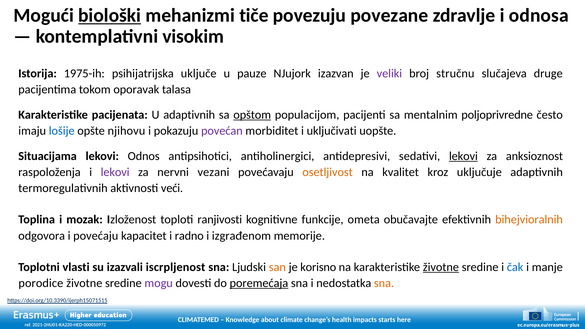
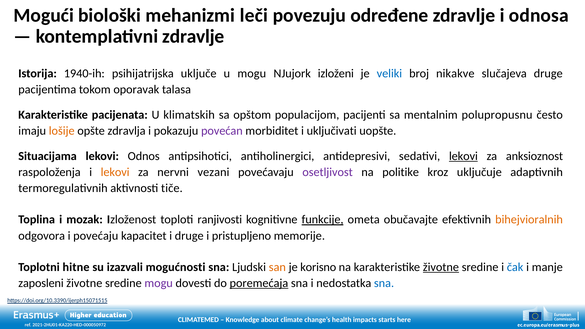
biološki underline: present -> none
tiče: tiče -> leči
povezane: povezane -> određene
kontemplativni visokim: visokim -> zdravlje
1975-ih: 1975-ih -> 1940-ih
u pauze: pauze -> mogu
izazvan: izazvan -> izloženi
veliki colour: purple -> blue
stručnu: stručnu -> nikakve
U adaptivnih: adaptivnih -> klimatskih
opštom underline: present -> none
poljoprivredne: poljoprivredne -> polupropusnu
lošije colour: blue -> orange
njihovu: njihovu -> zdravlja
lekovi at (115, 172) colour: purple -> orange
osetljivost colour: orange -> purple
kvalitet: kvalitet -> politike
veći: veći -> tiče
funkcije underline: none -> present
i radno: radno -> druge
izgrađenom: izgrađenom -> pristupljeno
vlasti: vlasti -> hitne
iscrpljenost: iscrpljenost -> mogućnosti
porodice: porodice -> zaposleni
sna at (384, 283) colour: orange -> blue
